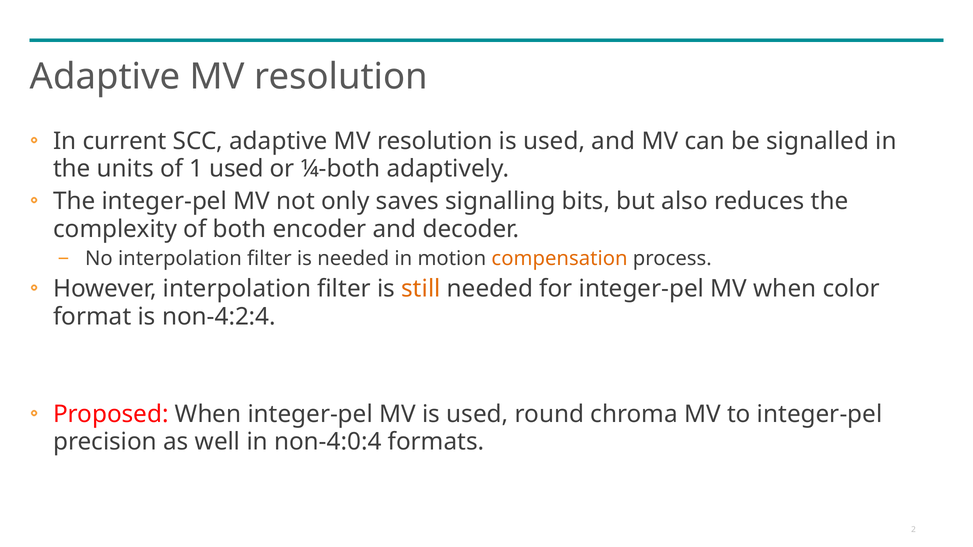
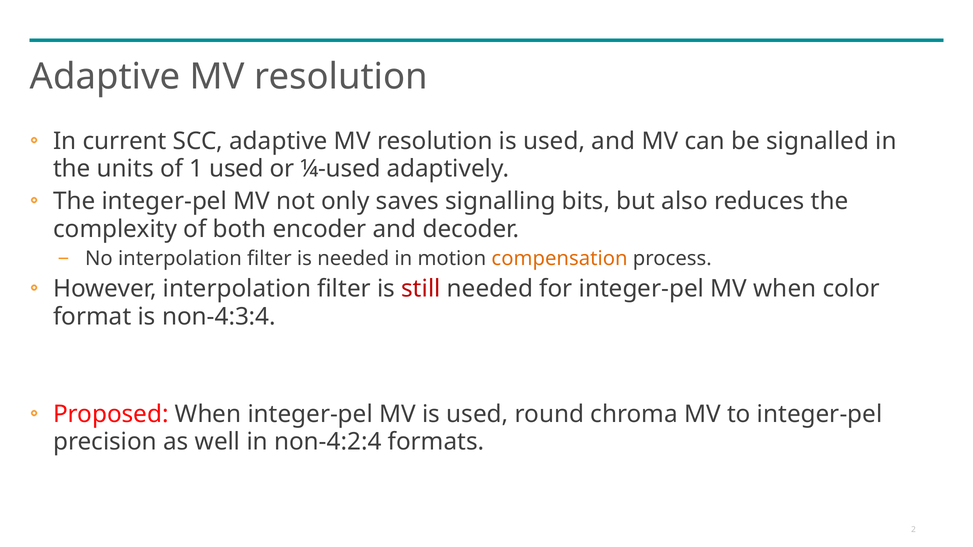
¼-both: ¼-both -> ¼-used
still colour: orange -> red
non-4:2:4: non-4:2:4 -> non-4:3:4
non-4:0:4: non-4:0:4 -> non-4:2:4
